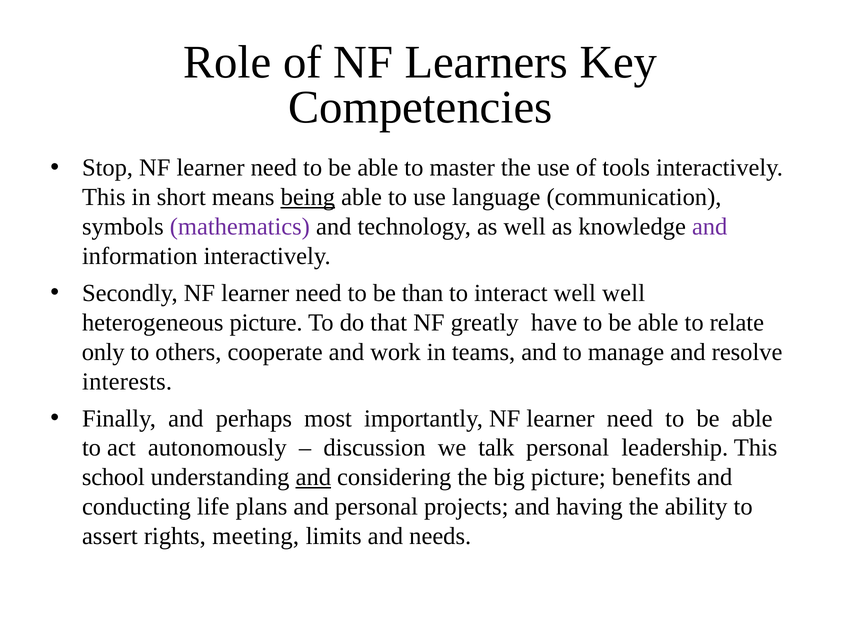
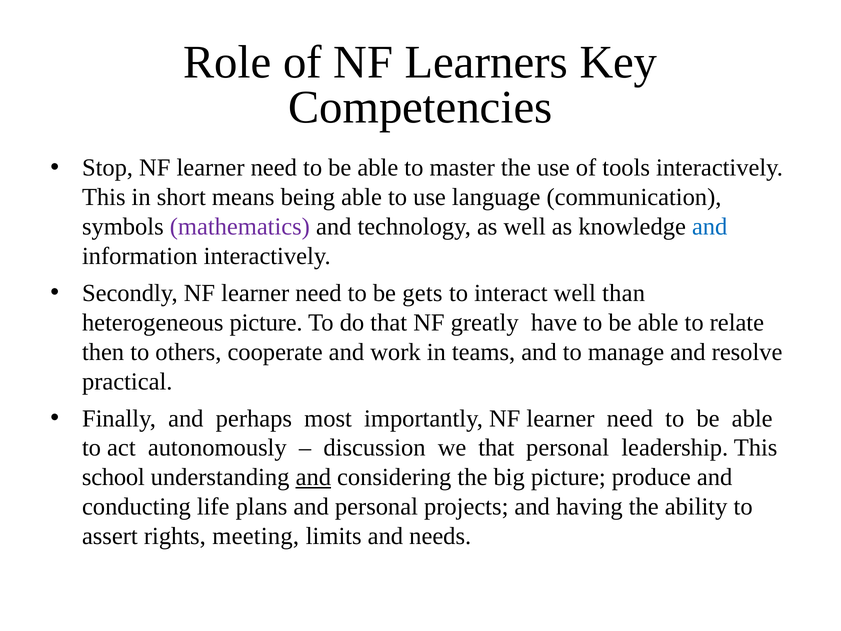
being underline: present -> none
and at (710, 227) colour: purple -> blue
than: than -> gets
well well: well -> than
only: only -> then
interests: interests -> practical
we talk: talk -> that
benefits: benefits -> produce
